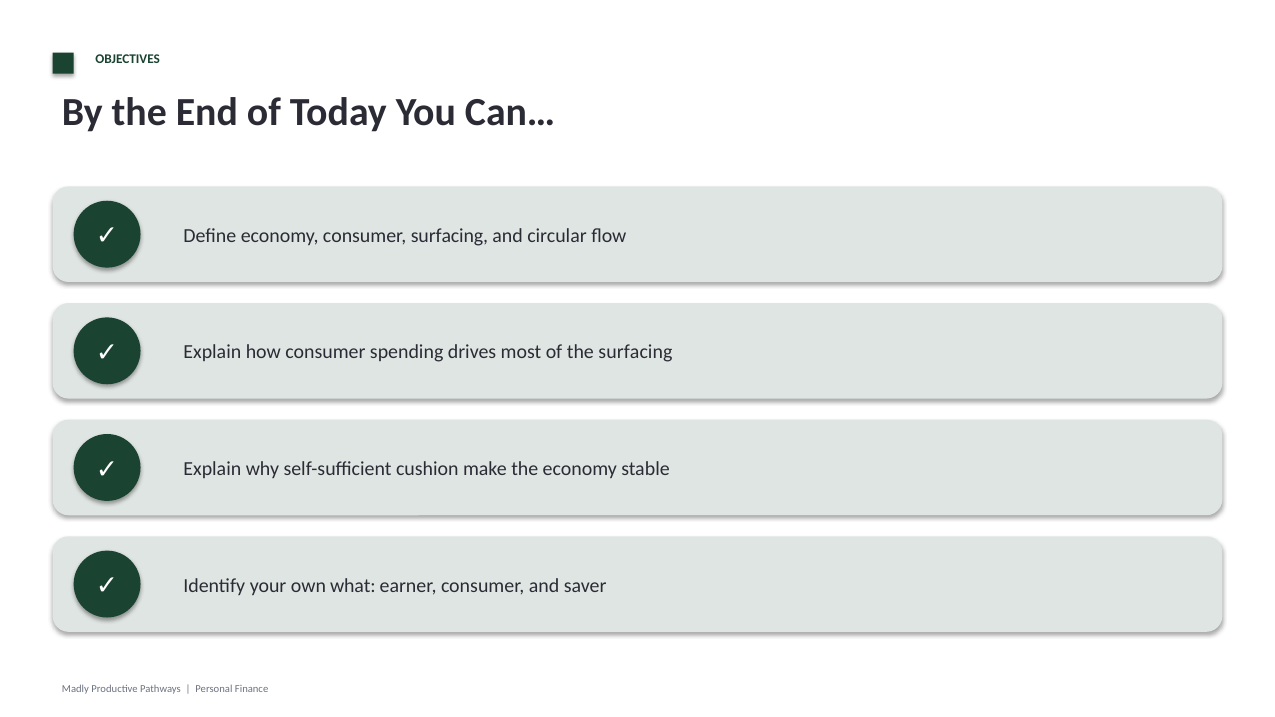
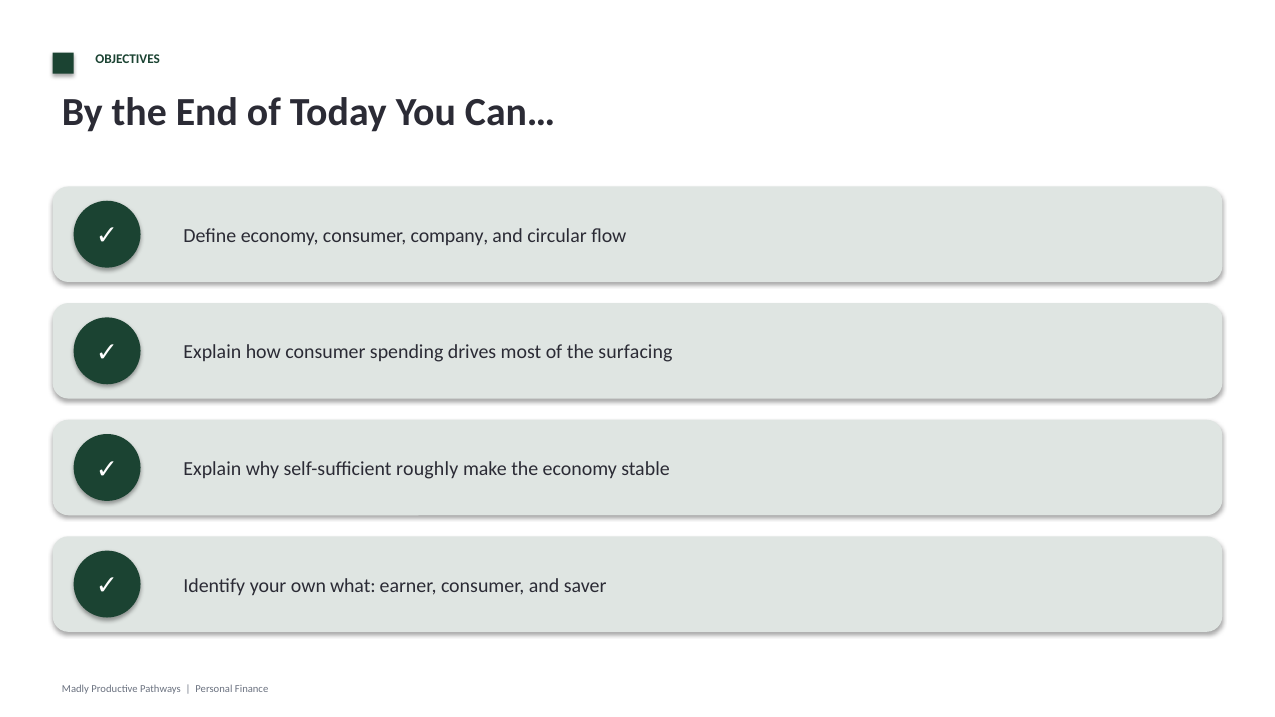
consumer surfacing: surfacing -> company
cushion: cushion -> roughly
